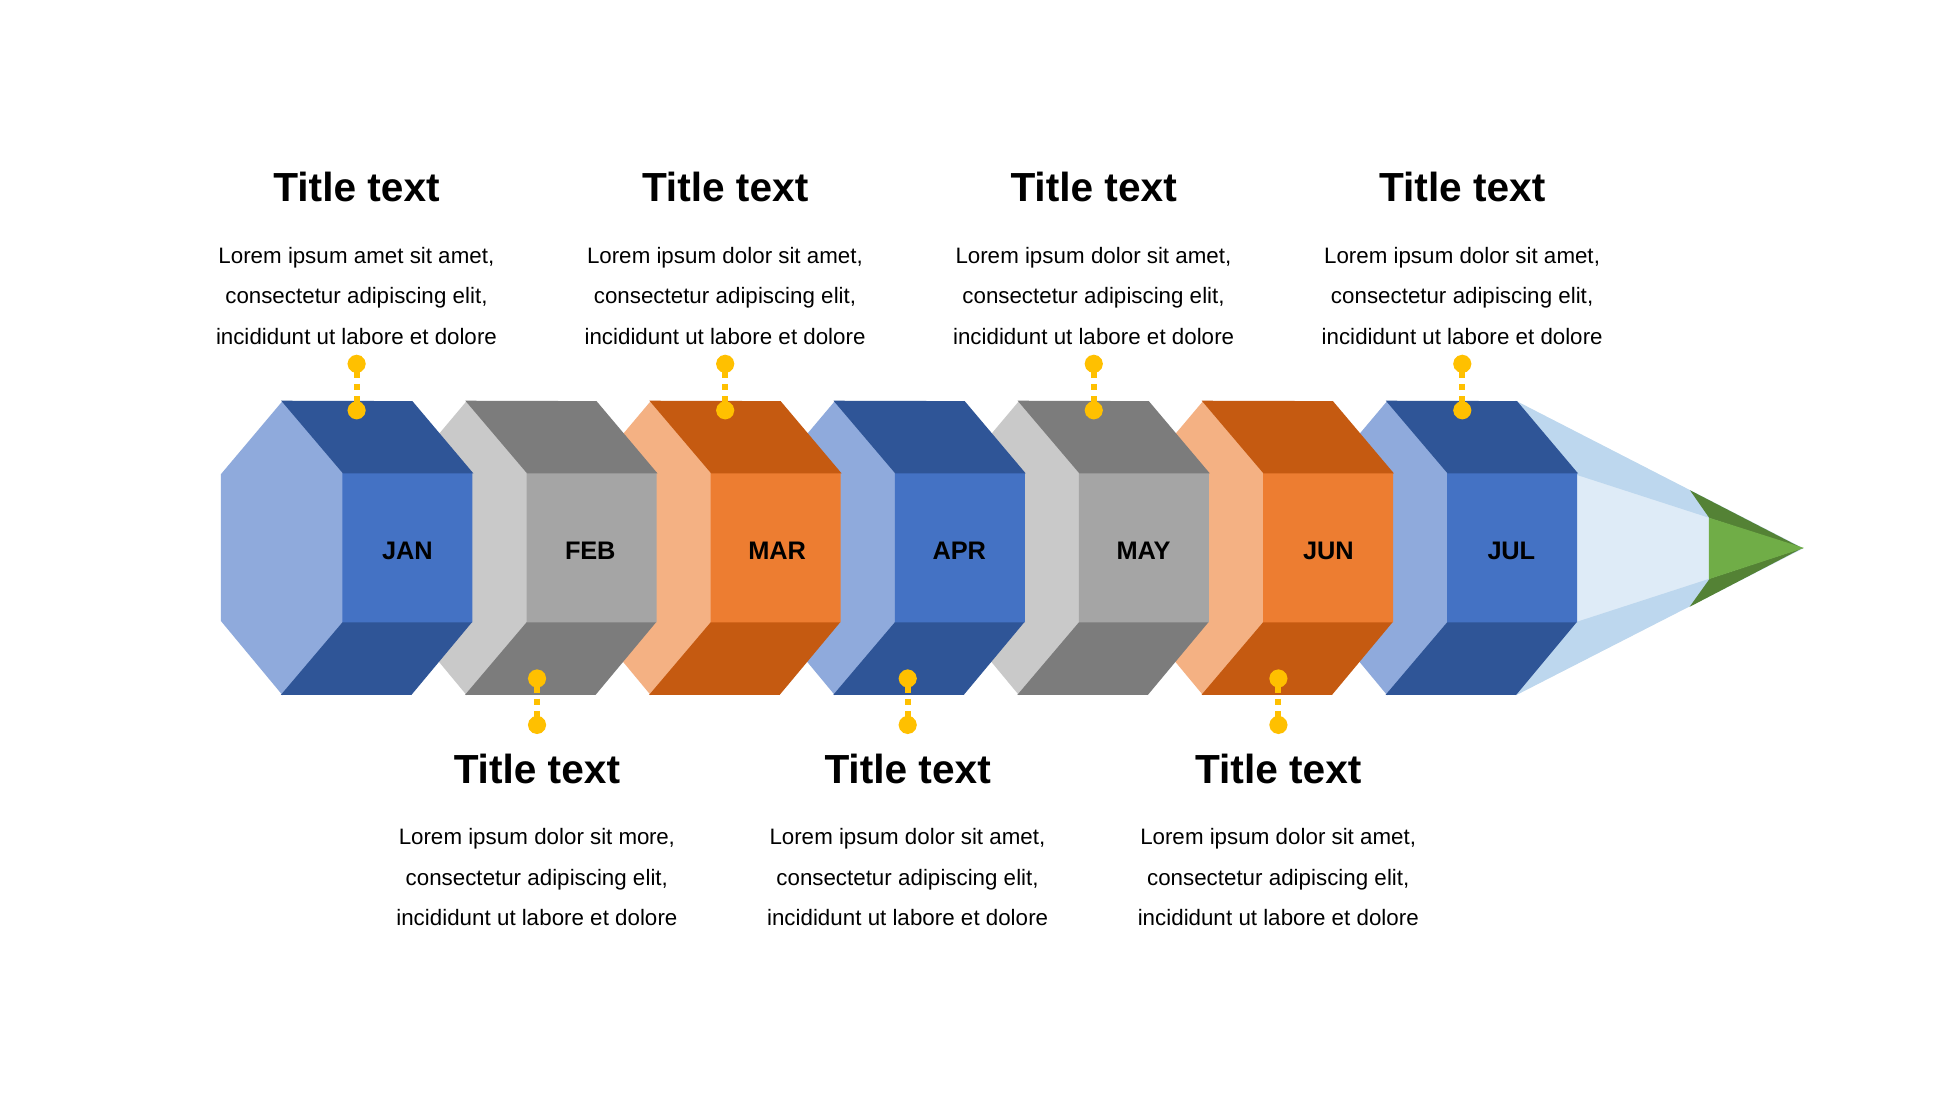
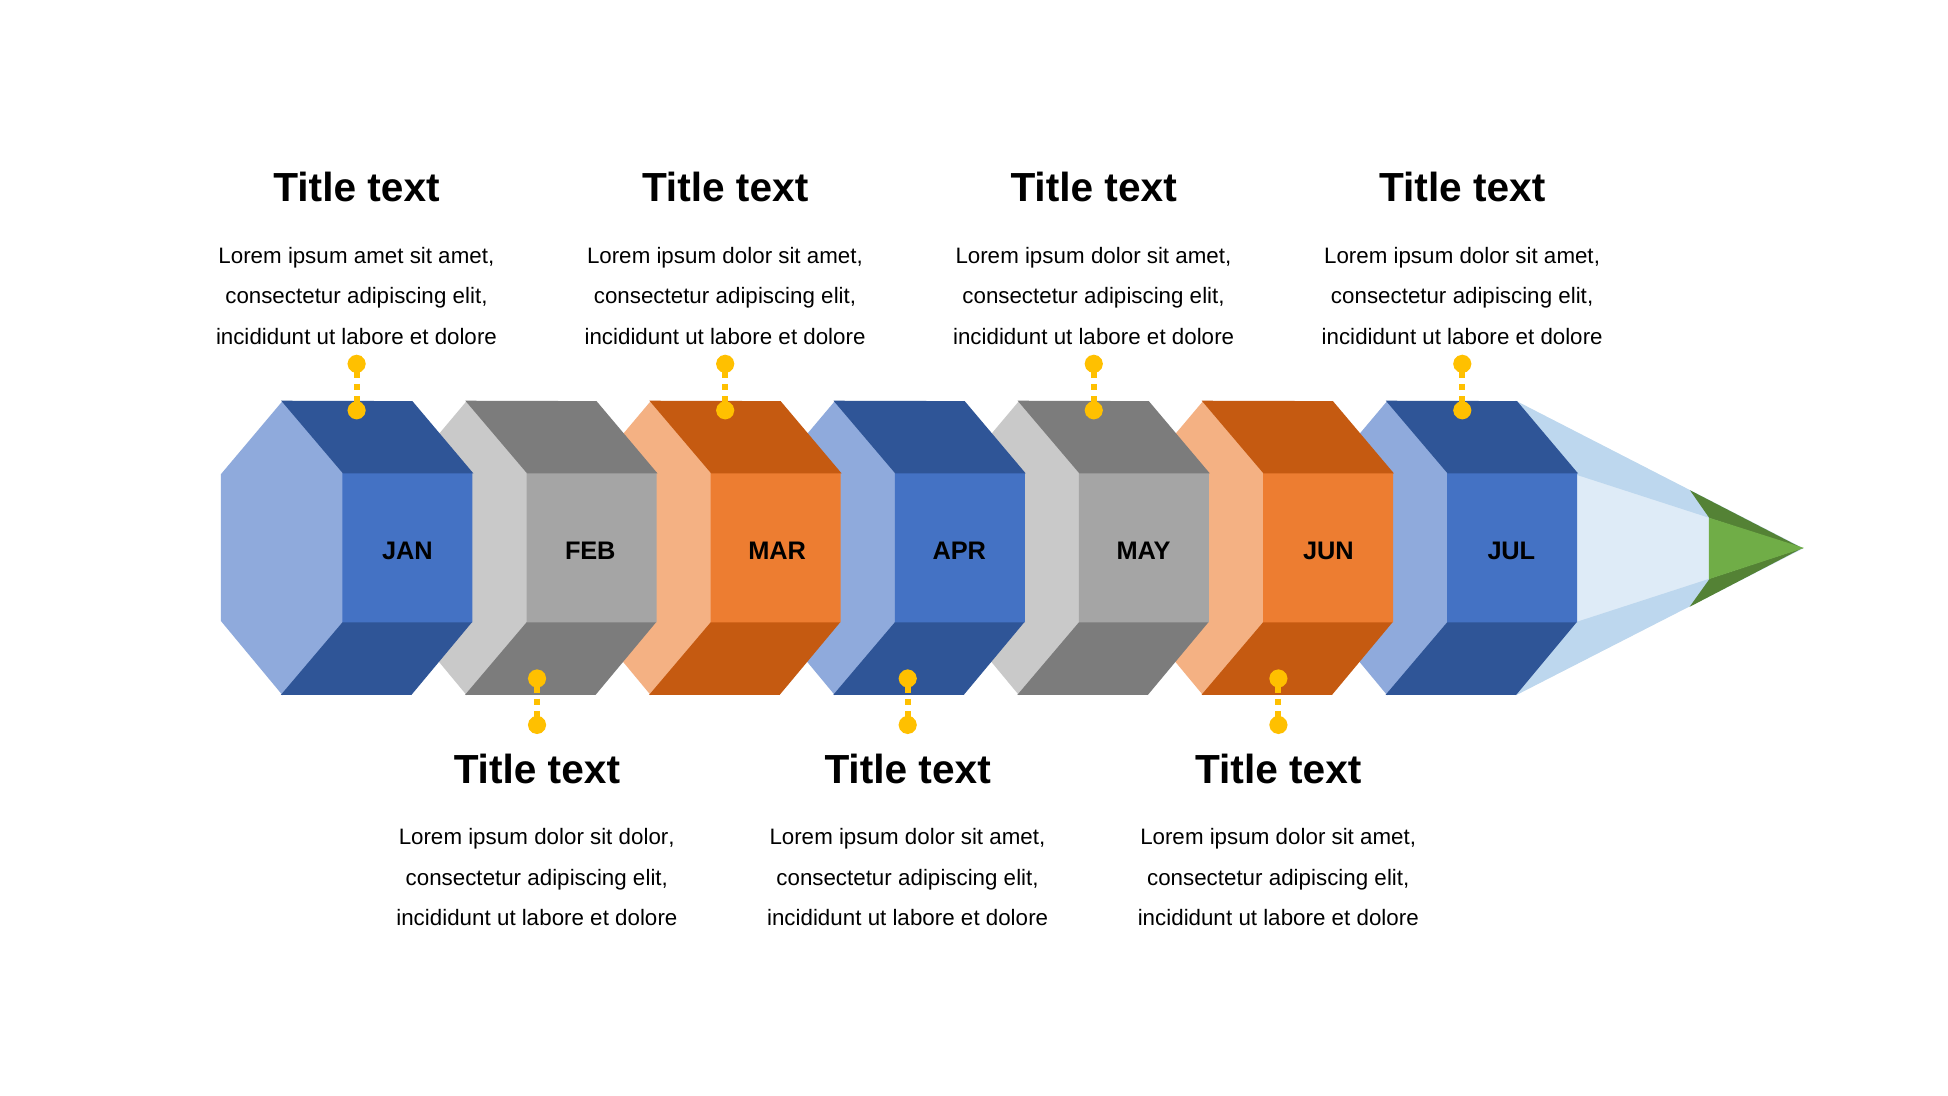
sit more: more -> dolor
